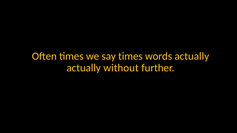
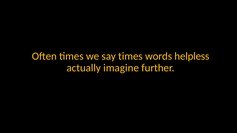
words actually: actually -> helpless
without: without -> imagine
